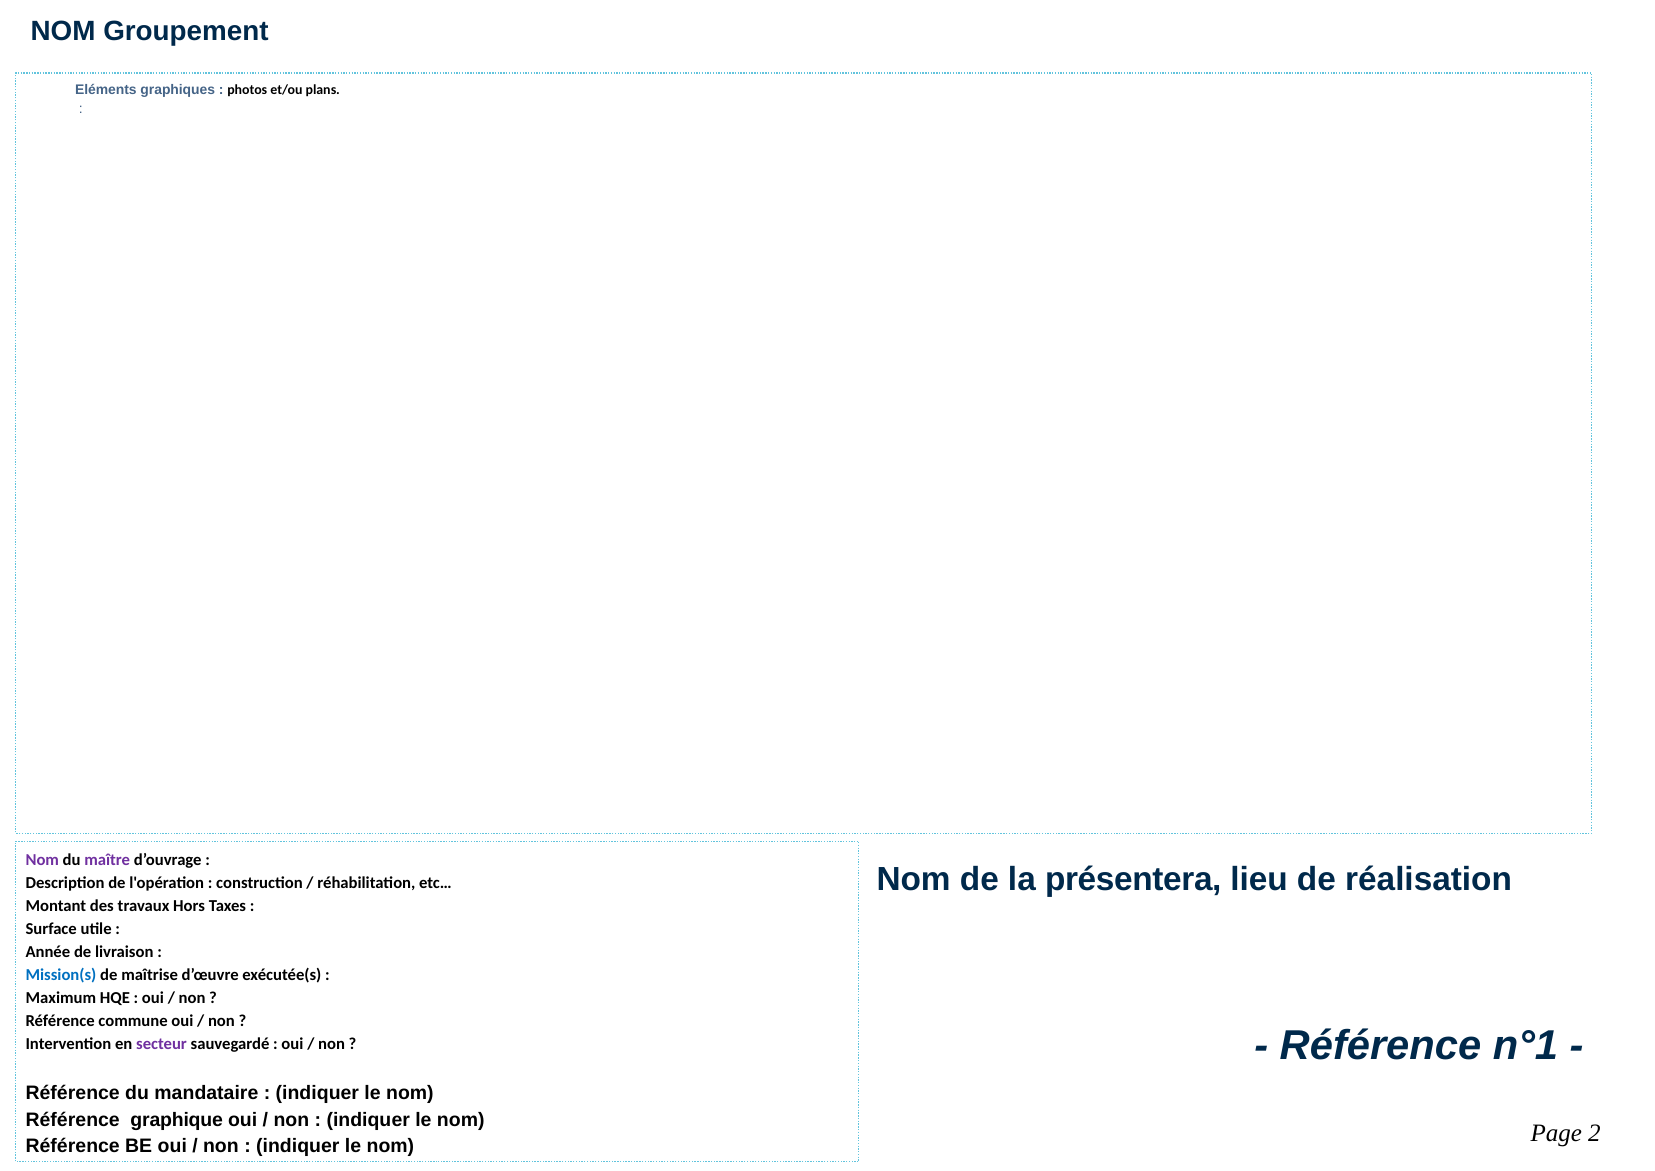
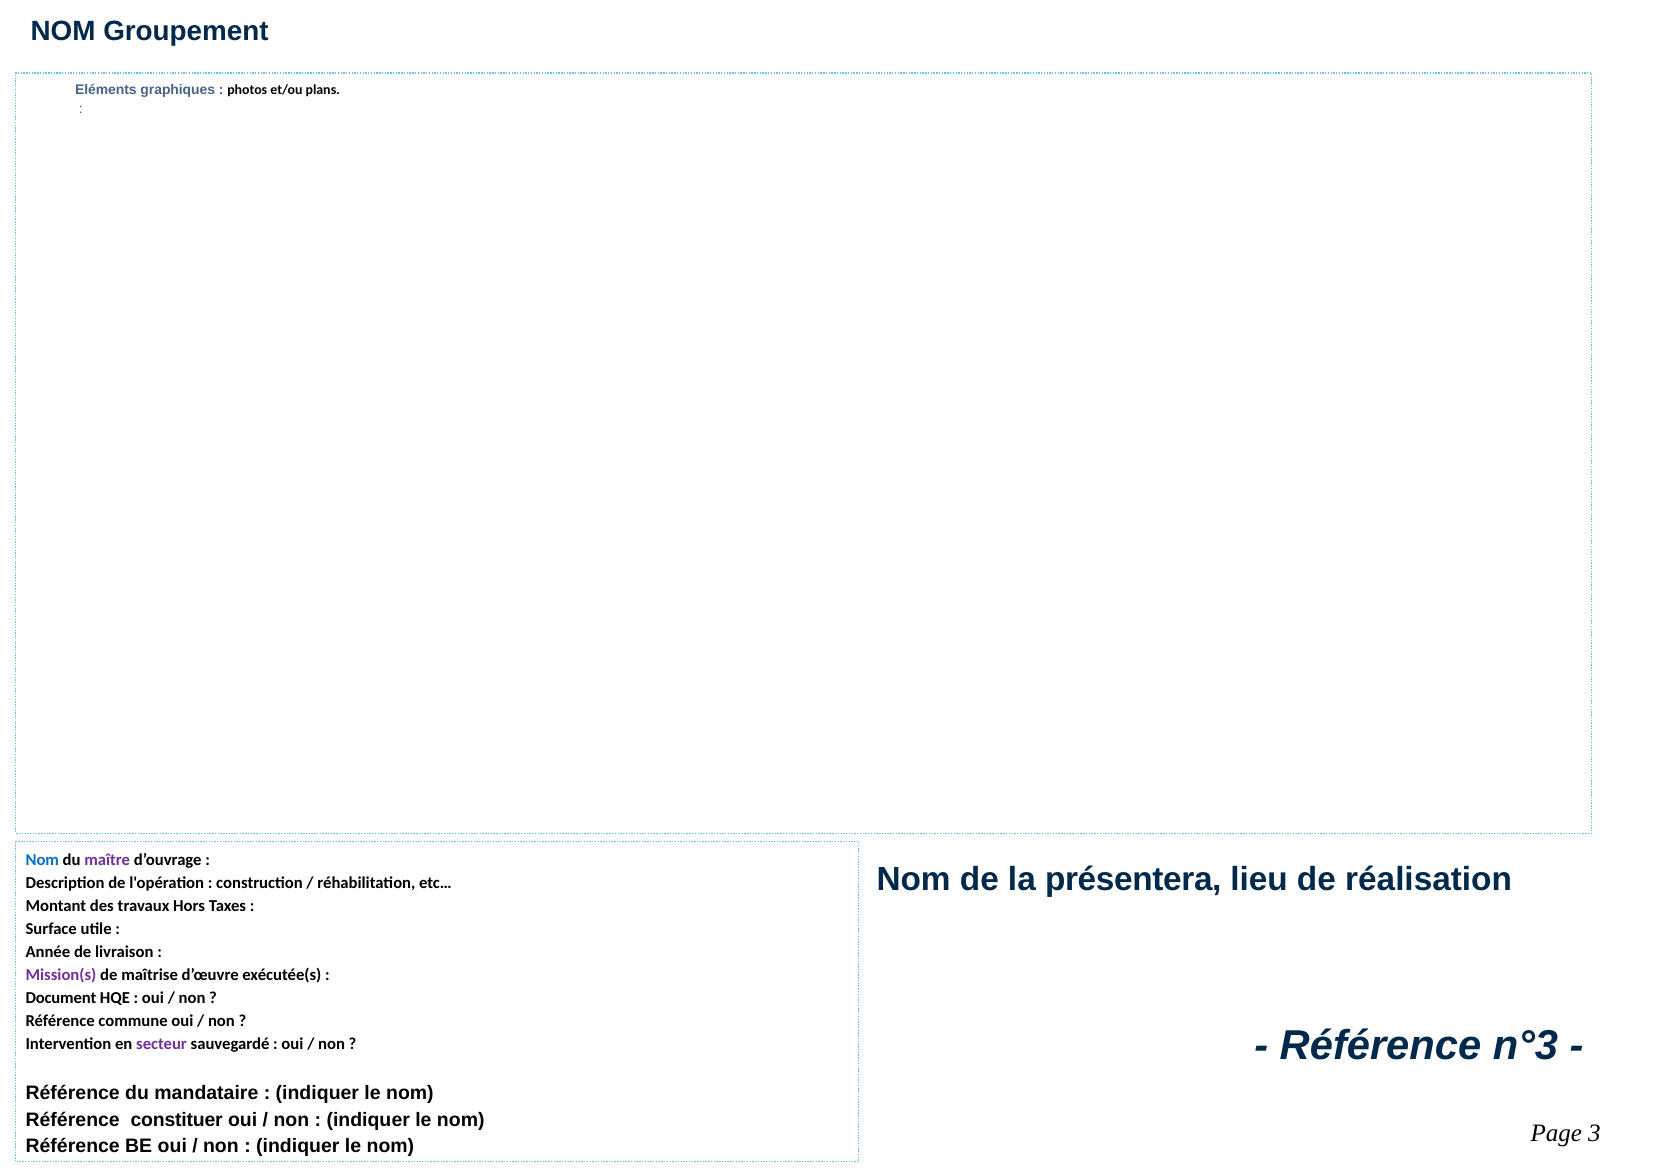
Nom at (42, 860) colour: purple -> blue
Mission(s colour: blue -> purple
Maximum: Maximum -> Document
n°1: n°1 -> n°3
graphique: graphique -> constituer
2: 2 -> 3
